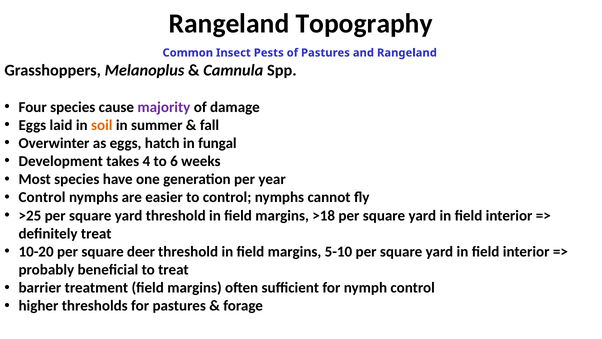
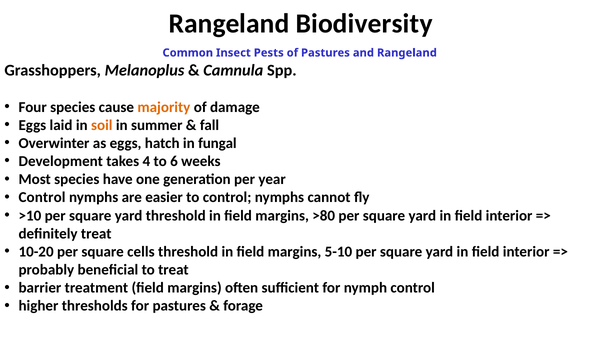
Topography: Topography -> Biodiversity
majority colour: purple -> orange
>25: >25 -> >10
>18: >18 -> >80
deer: deer -> cells
